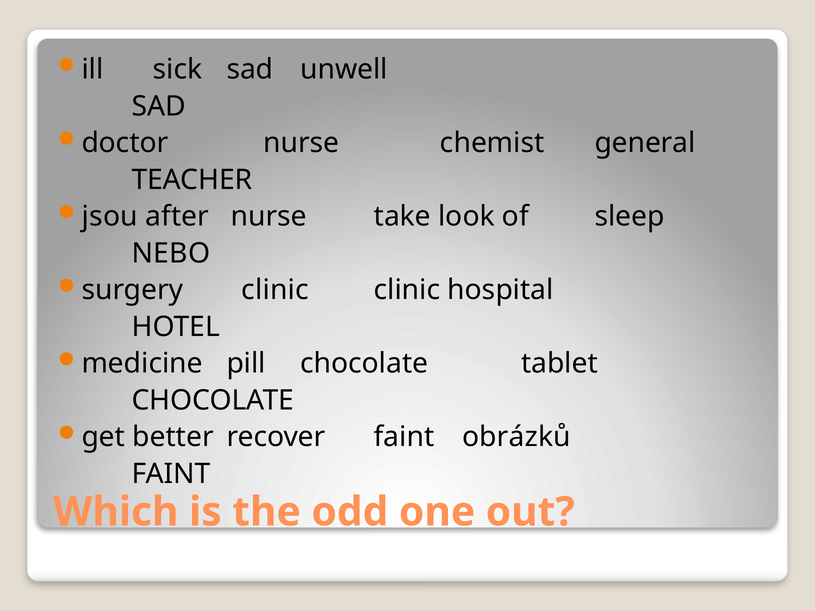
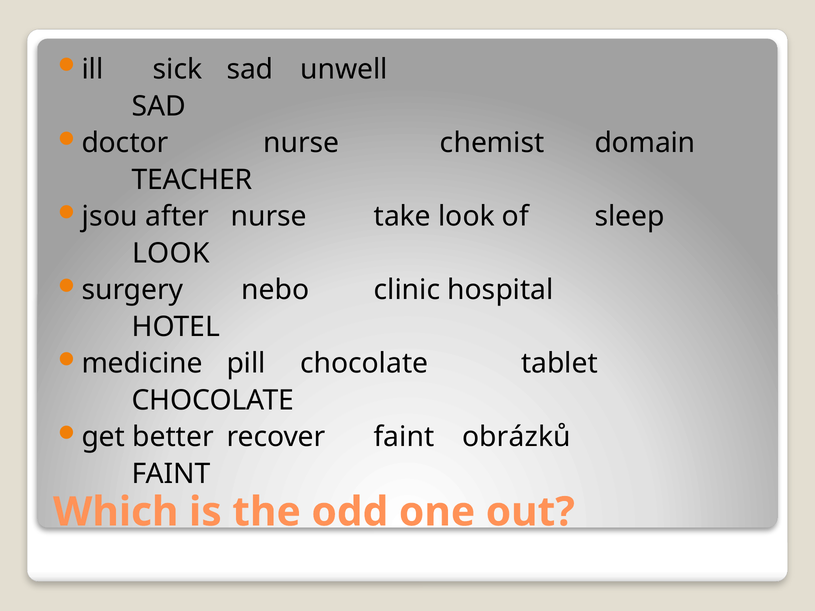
general: general -> domain
NEBO at (171, 253): NEBO -> LOOK
surgery clinic: clinic -> nebo
